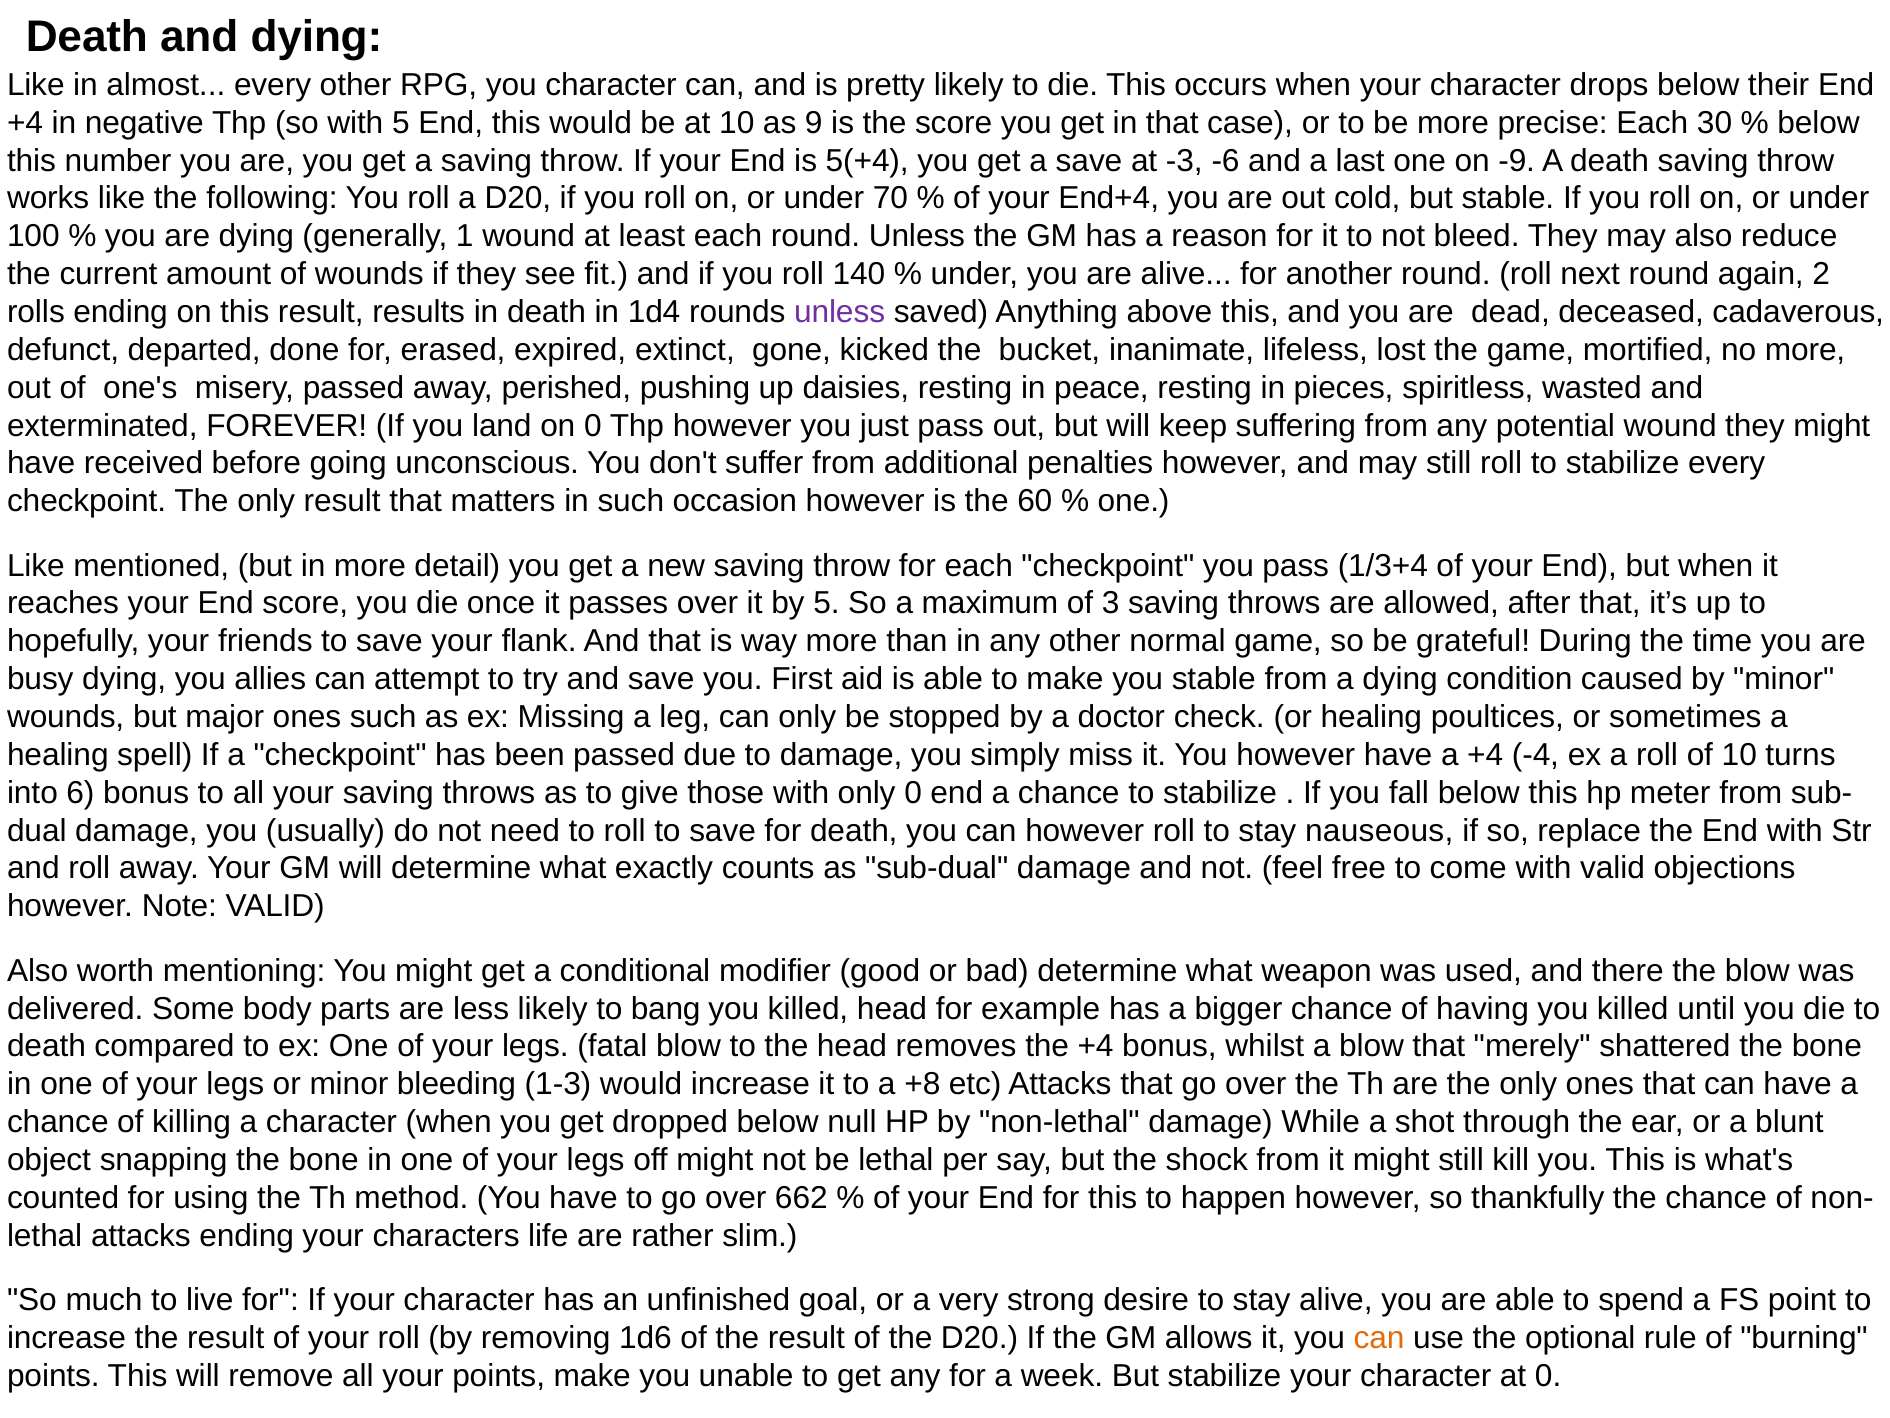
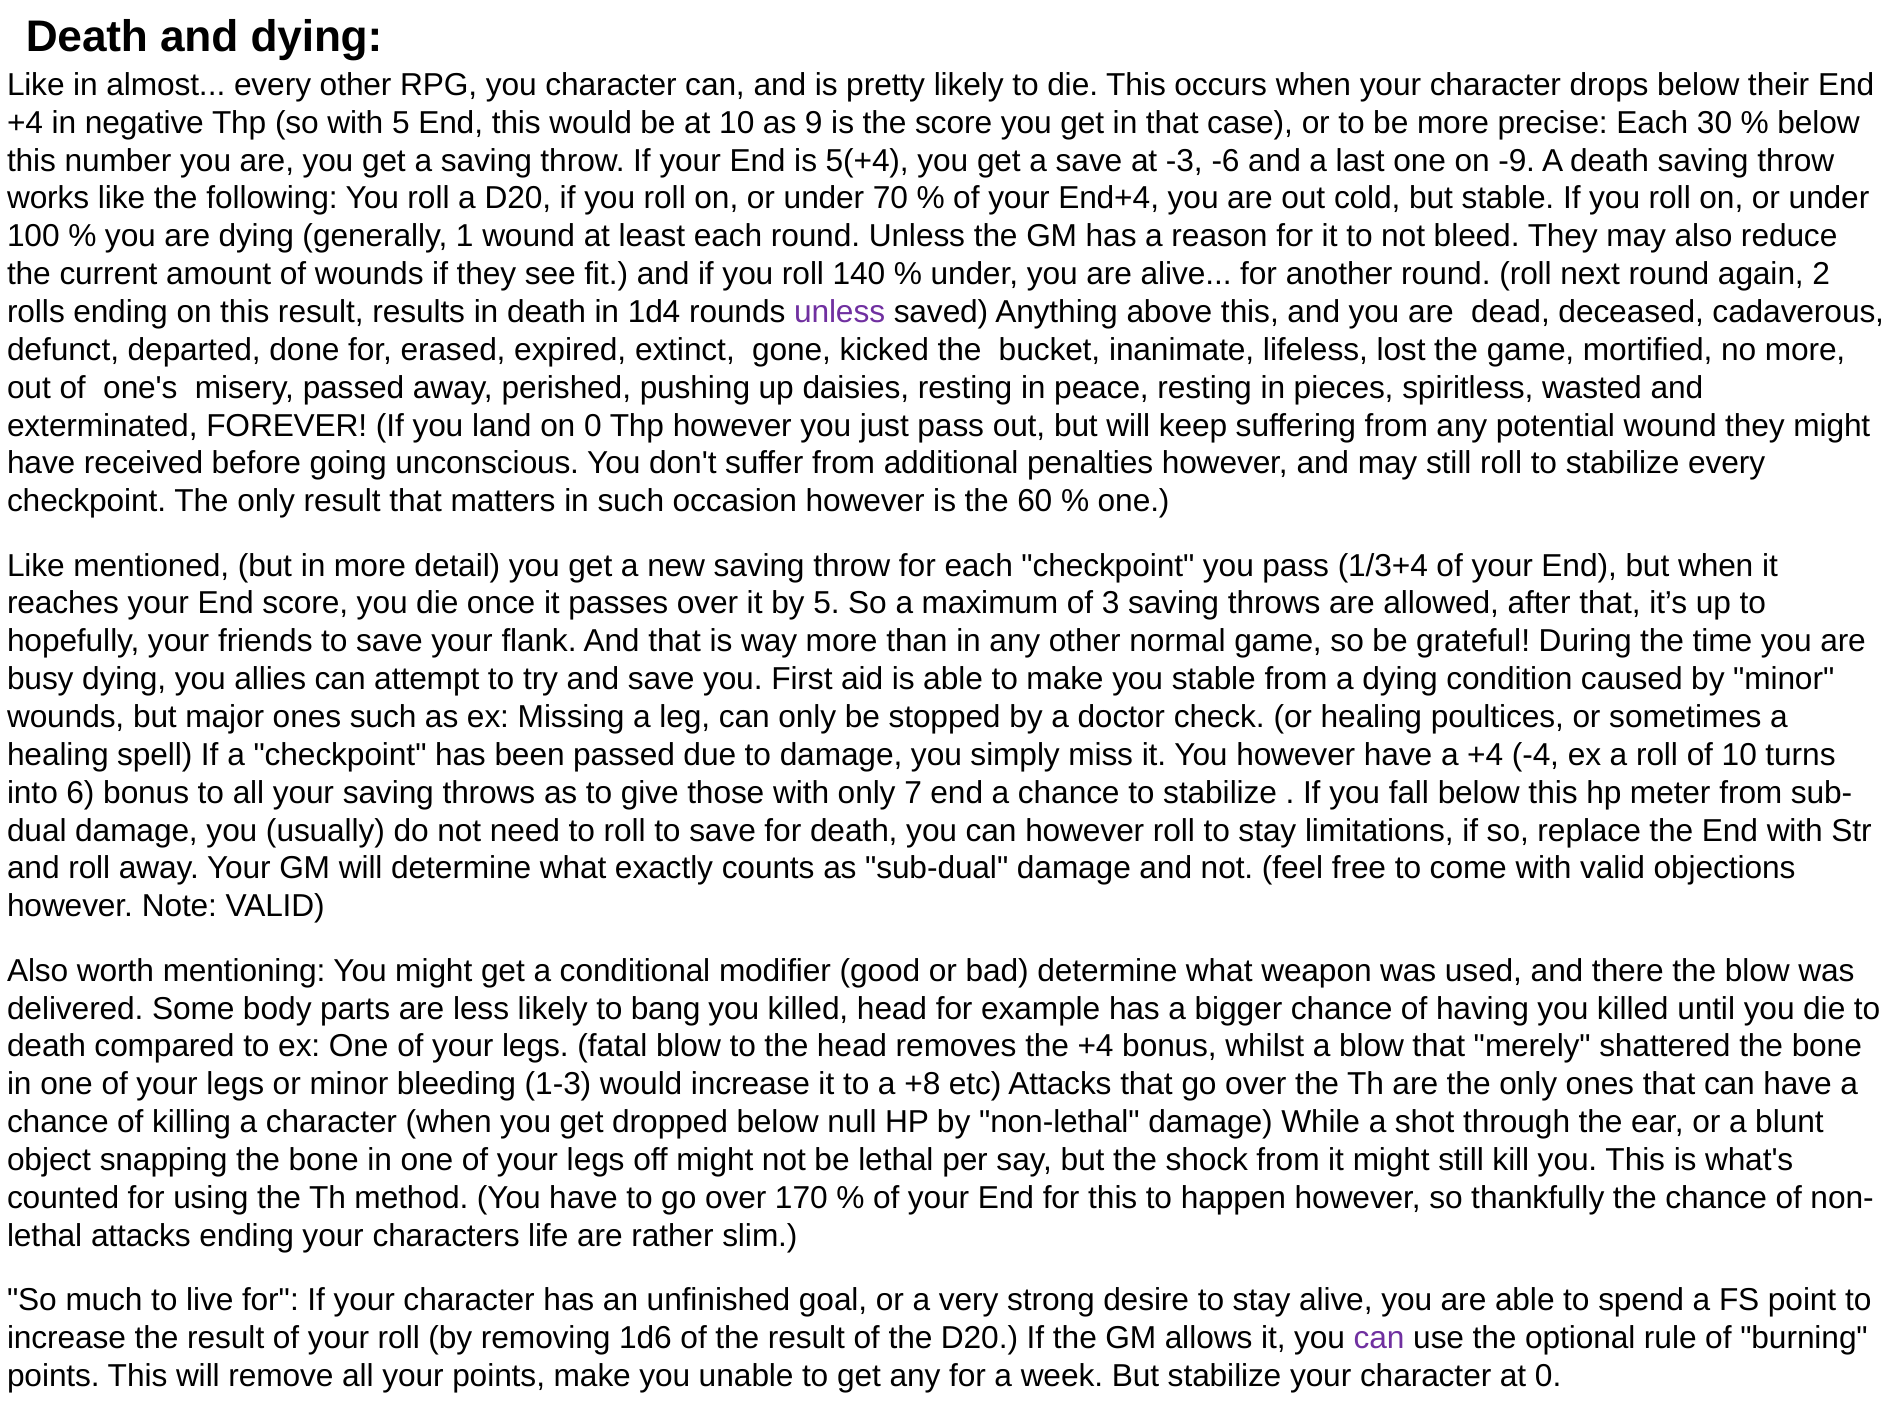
only 0: 0 -> 7
nauseous: nauseous -> limitations
662: 662 -> 170
can at (1379, 1337) colour: orange -> purple
